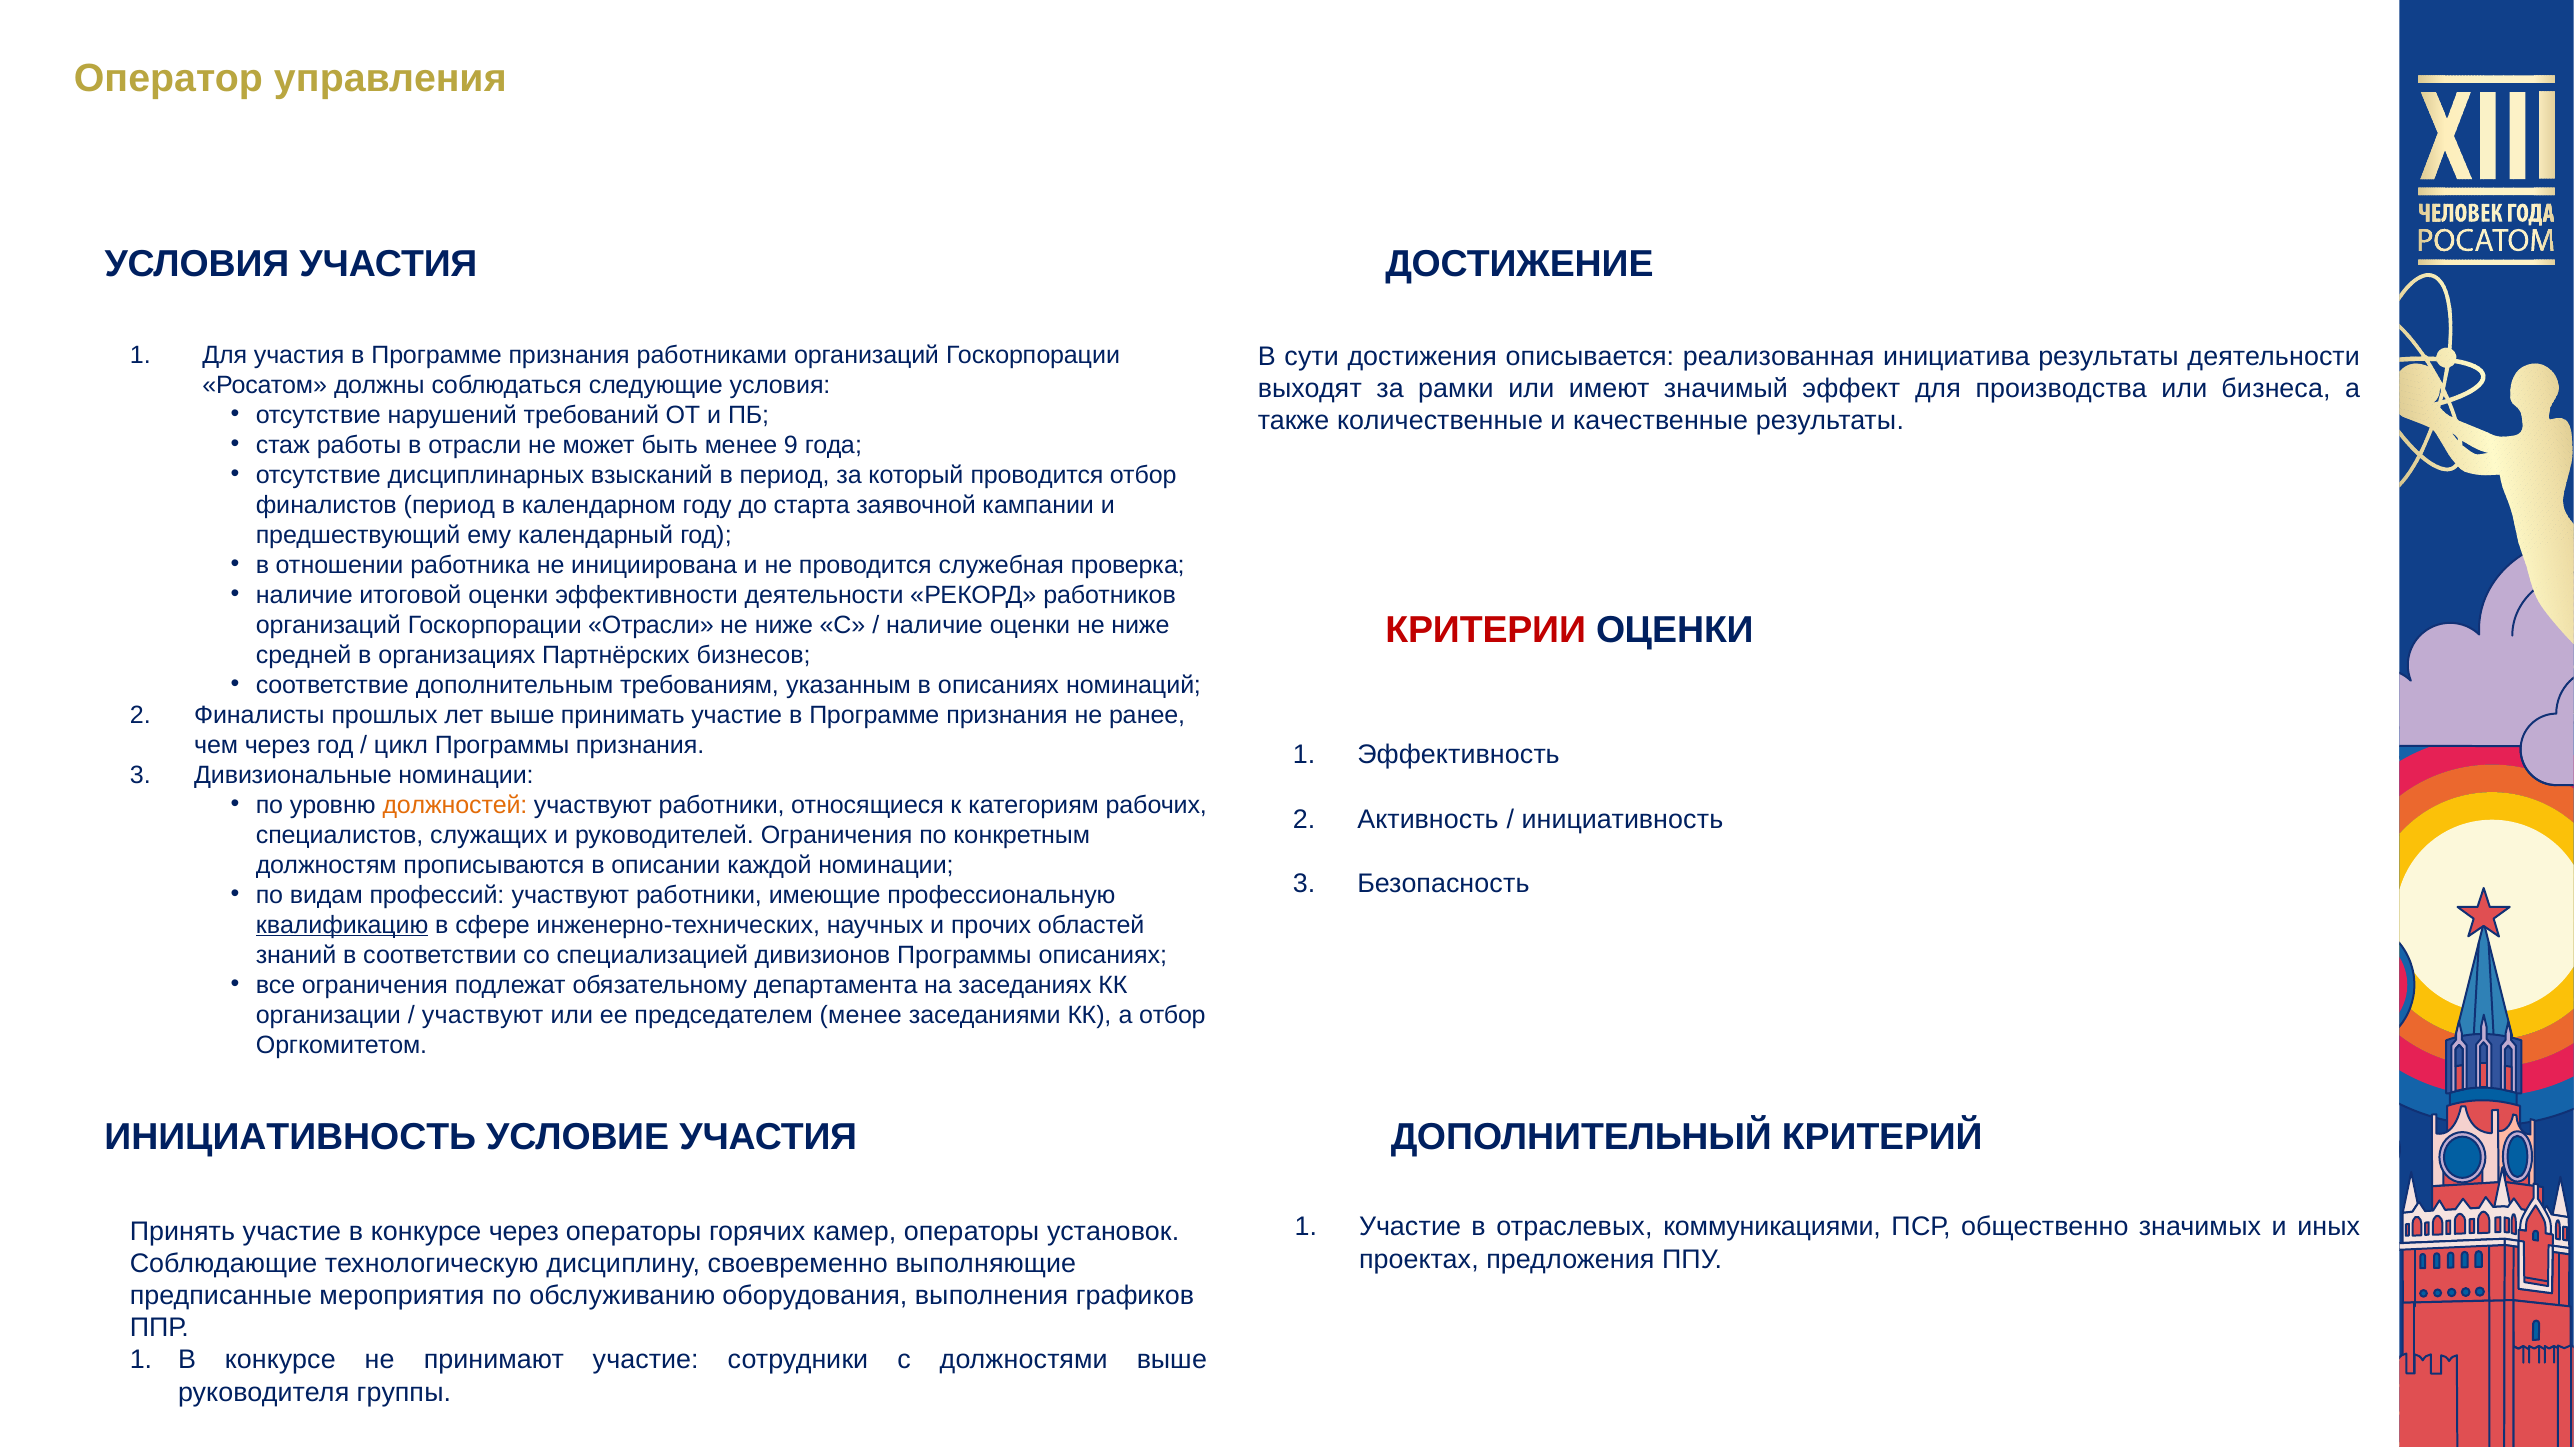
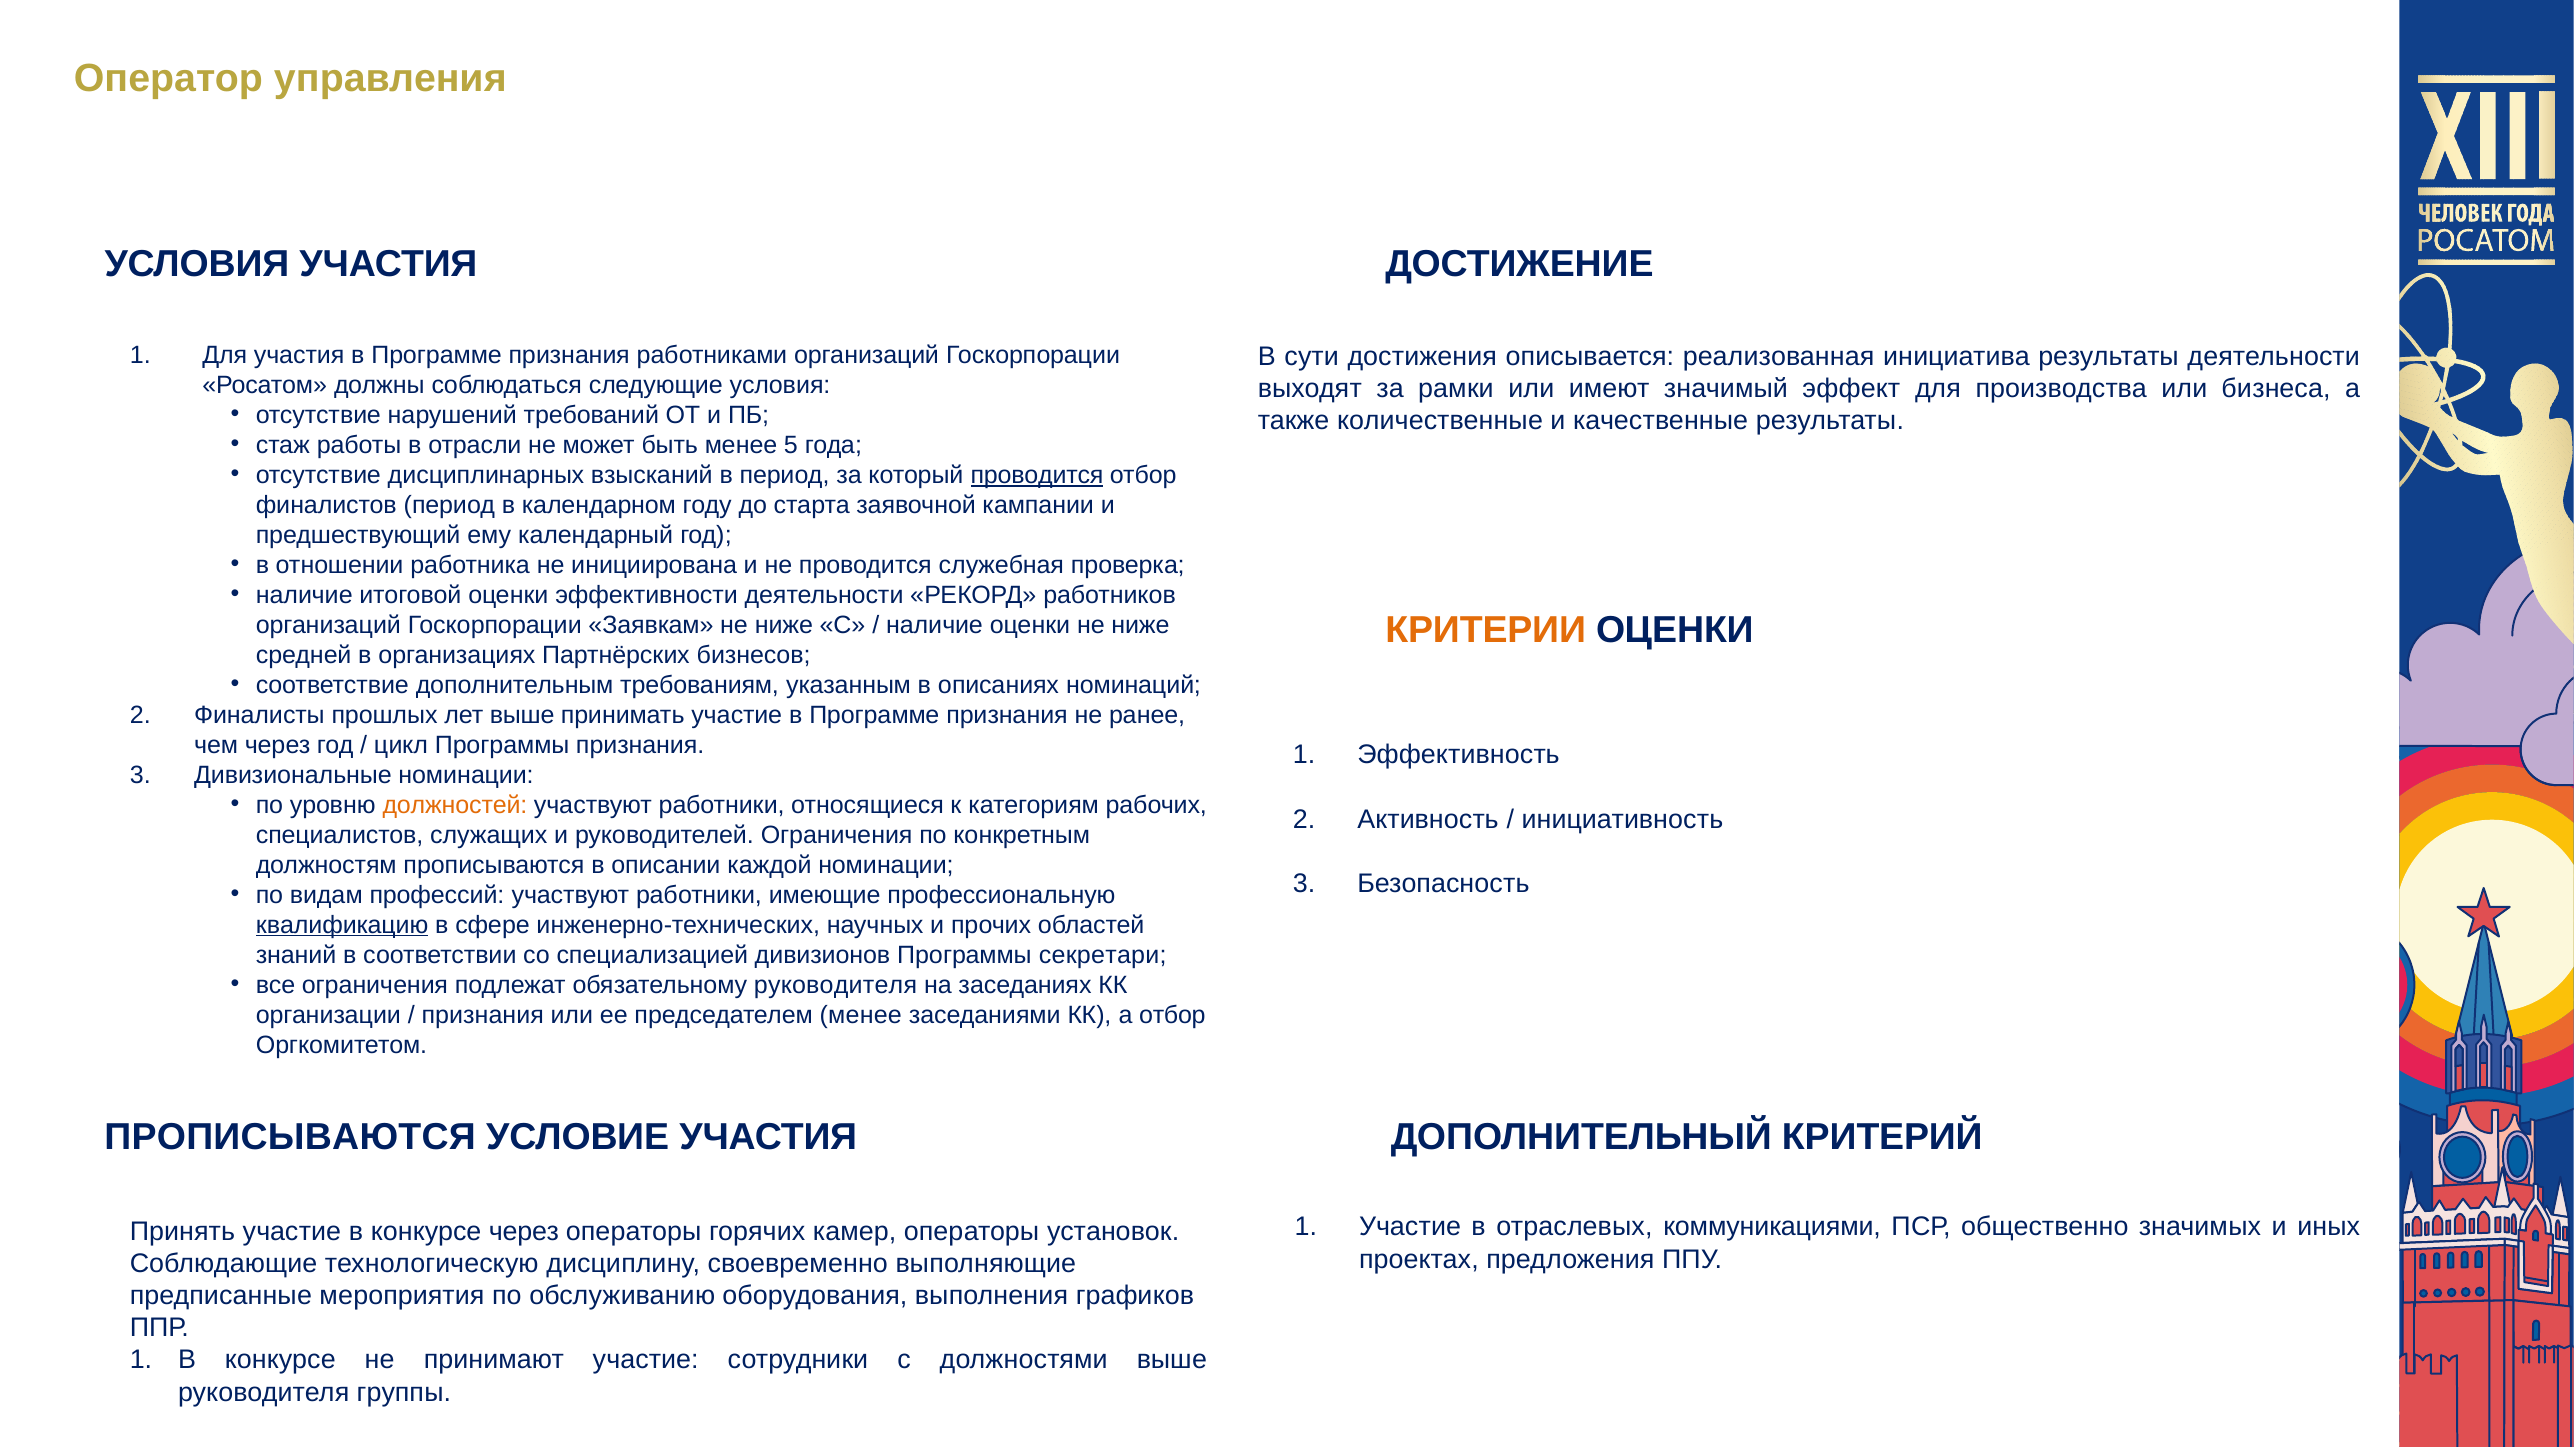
9: 9 -> 5
проводится at (1037, 475) underline: none -> present
КРИТЕРИИ colour: red -> orange
Госкорпорации Отрасли: Отрасли -> Заявкам
Программы описаниях: описаниях -> секретари
обязательному департамента: департамента -> руководителя
участвуют at (483, 1015): участвуют -> признания
ИНИЦИАТИВНОСТЬ at (290, 1137): ИНИЦИАТИВНОСТЬ -> ПРОПИСЫВАЮТСЯ
